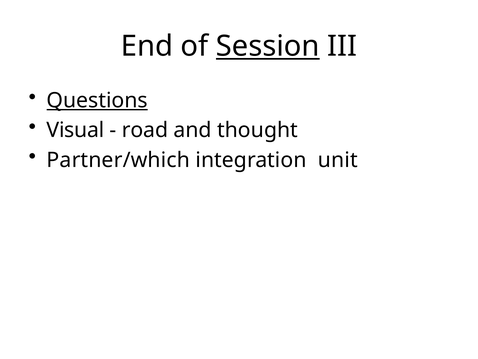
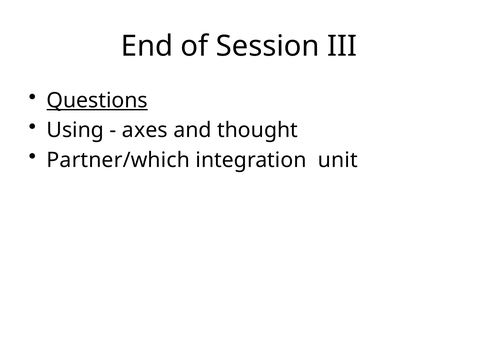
Session underline: present -> none
Visual: Visual -> Using
road: road -> axes
